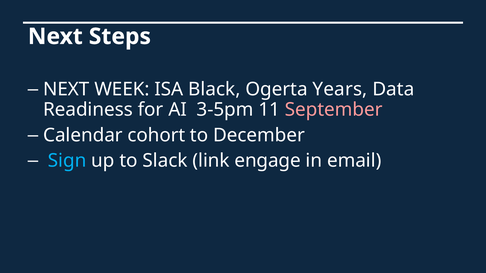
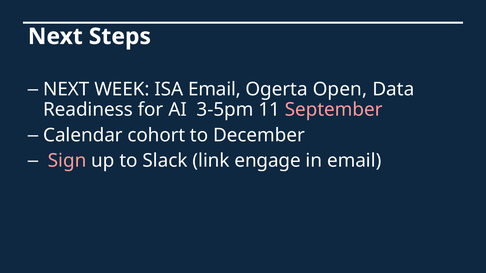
ISA Black: Black -> Email
Years: Years -> Open
Sign colour: light blue -> pink
